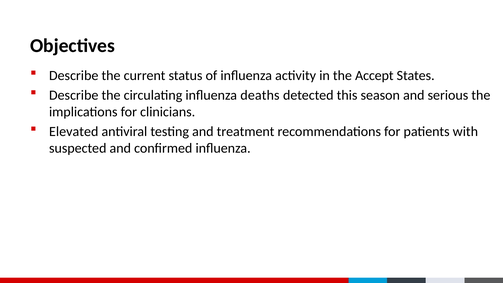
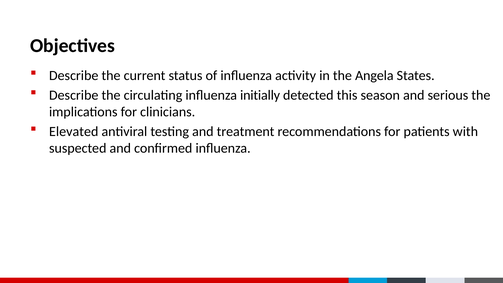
Accept: Accept -> Angela
deaths: deaths -> initially
